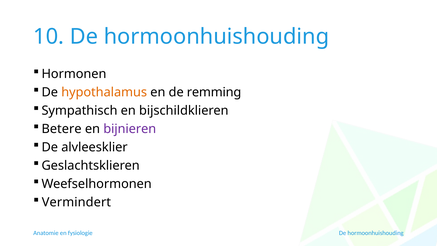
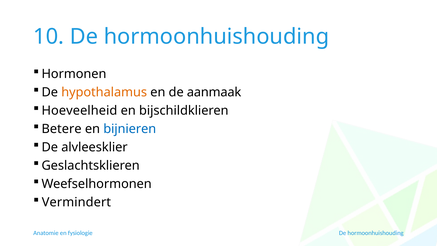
remming: remming -> aanmaak
Sympathisch: Sympathisch -> Hoeveelheid
bijnieren colour: purple -> blue
